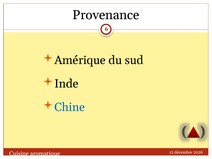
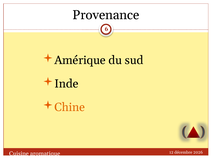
Chine colour: blue -> orange
